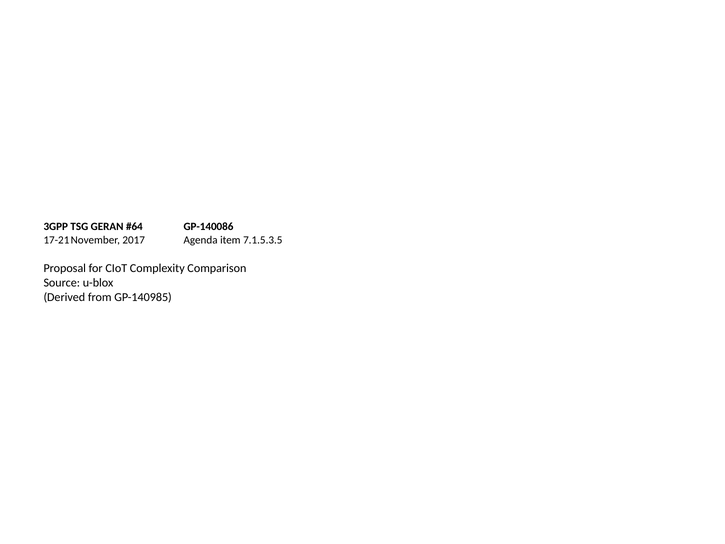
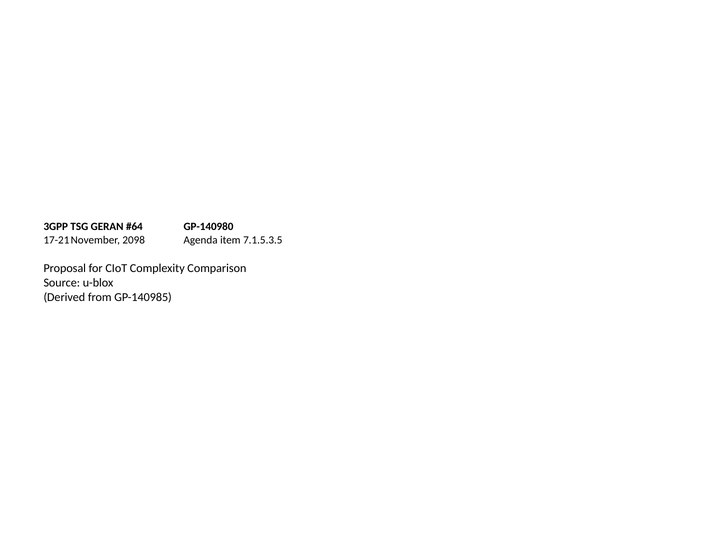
GP-140086: GP-140086 -> GP-140980
2017: 2017 -> 2098
